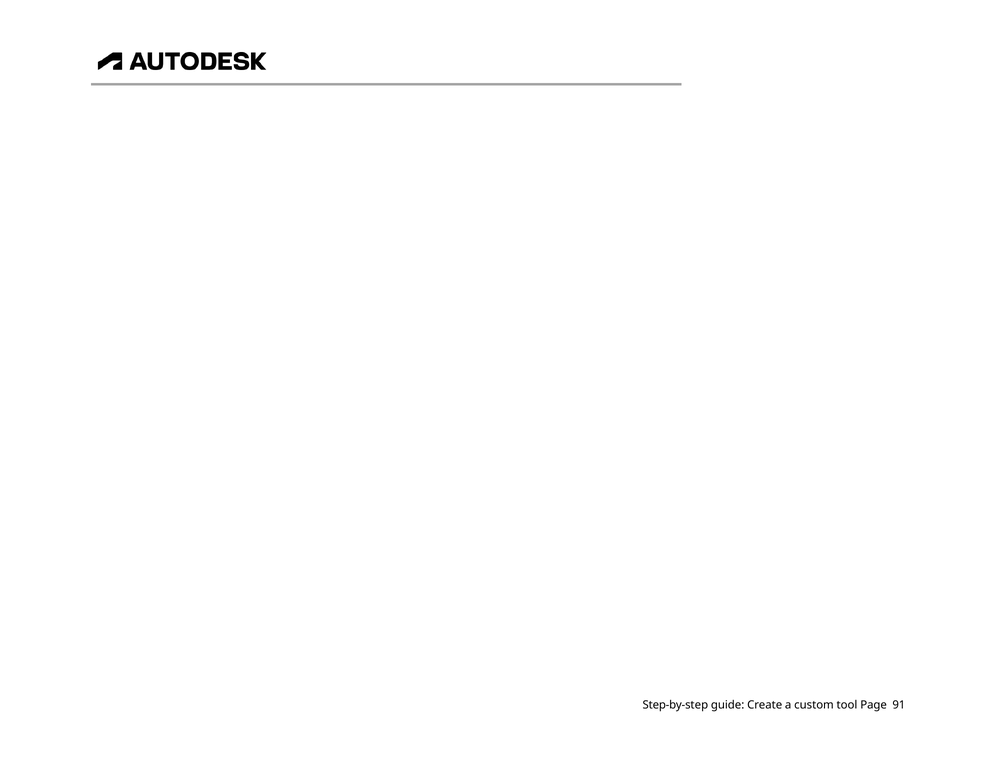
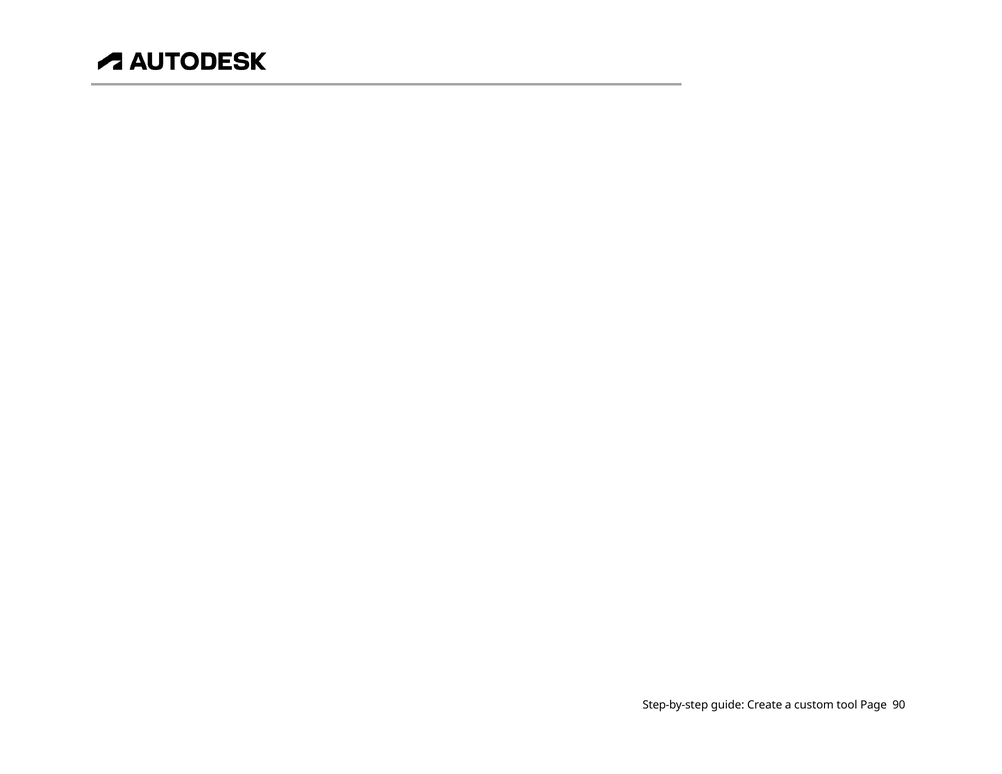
91: 91 -> 90
